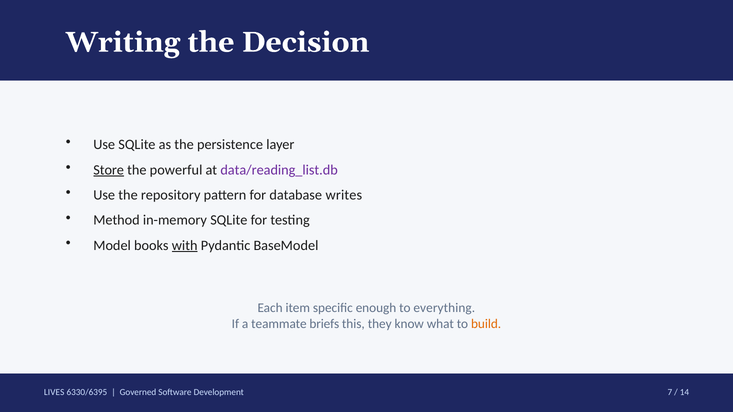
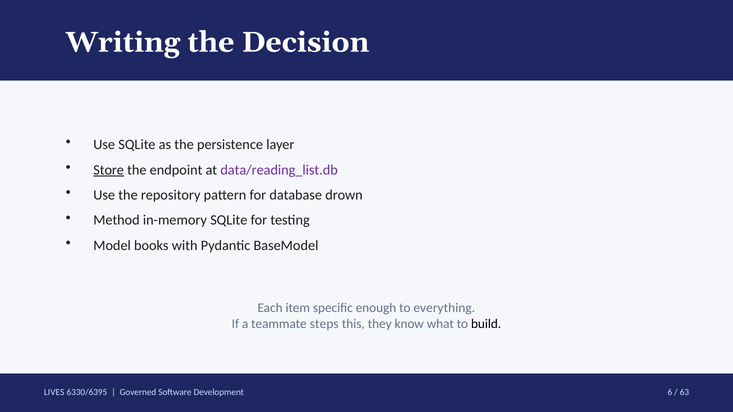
powerful: powerful -> endpoint
writes: writes -> drown
with underline: present -> none
briefs: briefs -> steps
build colour: orange -> black
7: 7 -> 6
14: 14 -> 63
